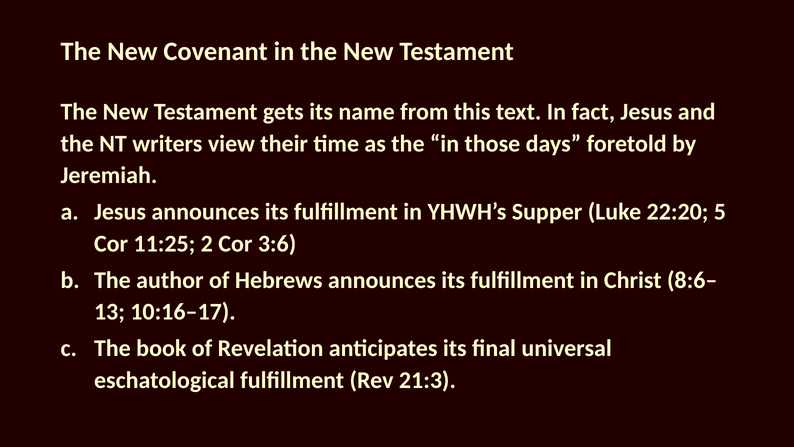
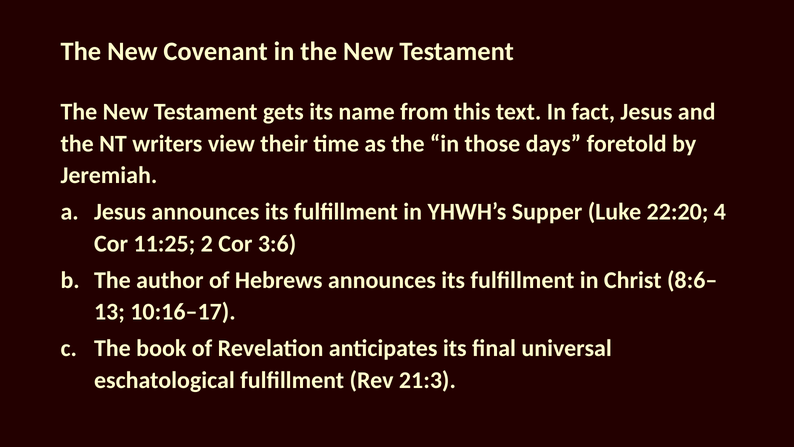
5: 5 -> 4
